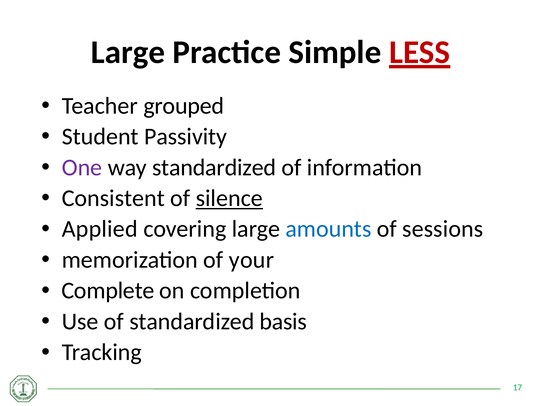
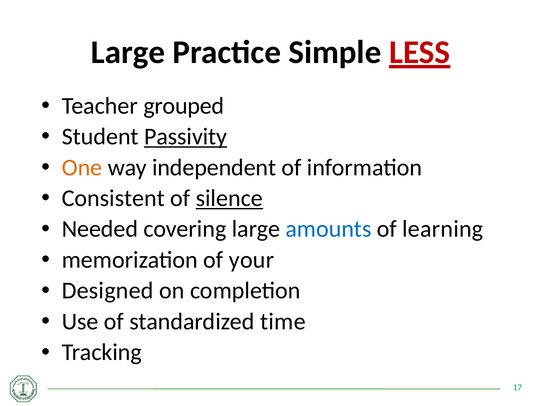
Passivity underline: none -> present
One colour: purple -> orange
way standardized: standardized -> independent
Applied: Applied -> Needed
sessions: sessions -> learning
Complete: Complete -> Designed
basis: basis -> time
